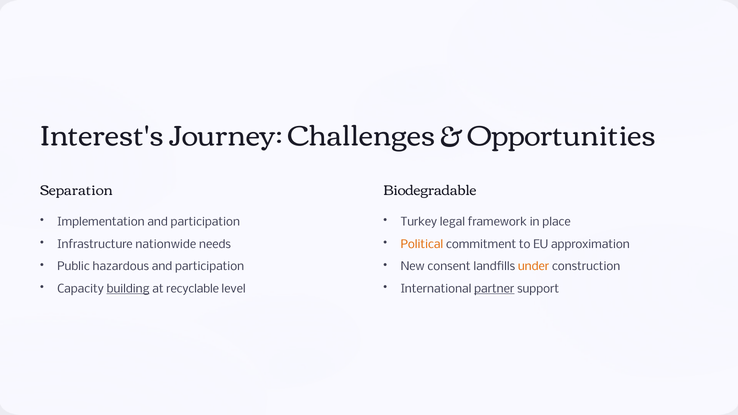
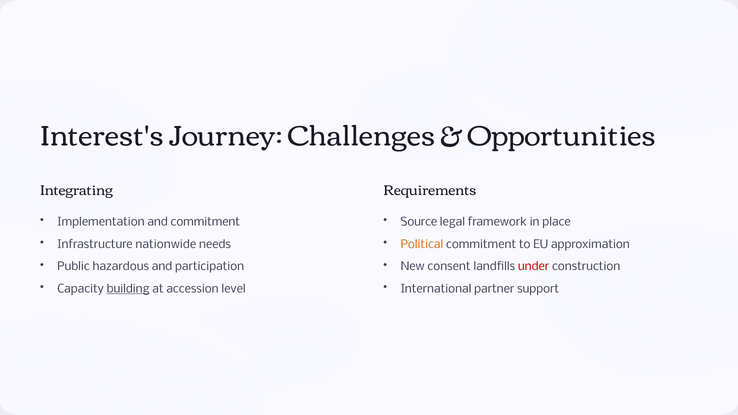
Separation: Separation -> Integrating
Biodegradable: Biodegradable -> Requirements
Implementation and participation: participation -> commitment
Turkey: Turkey -> Source
under colour: orange -> red
recyclable: recyclable -> accession
partner underline: present -> none
